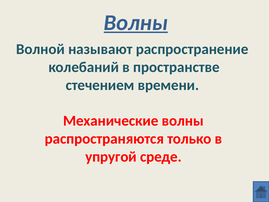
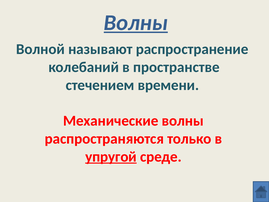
упругой underline: none -> present
